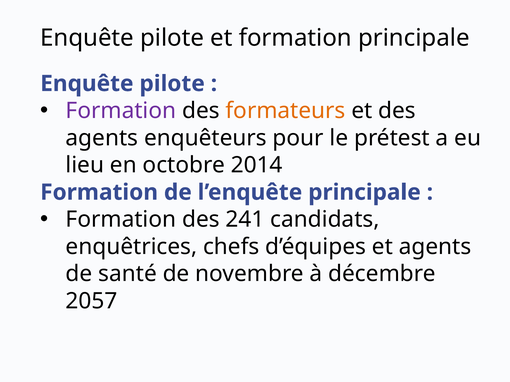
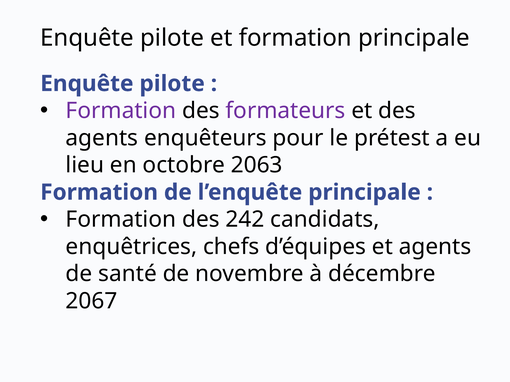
formateurs colour: orange -> purple
2014: 2014 -> 2063
241: 241 -> 242
2057: 2057 -> 2067
